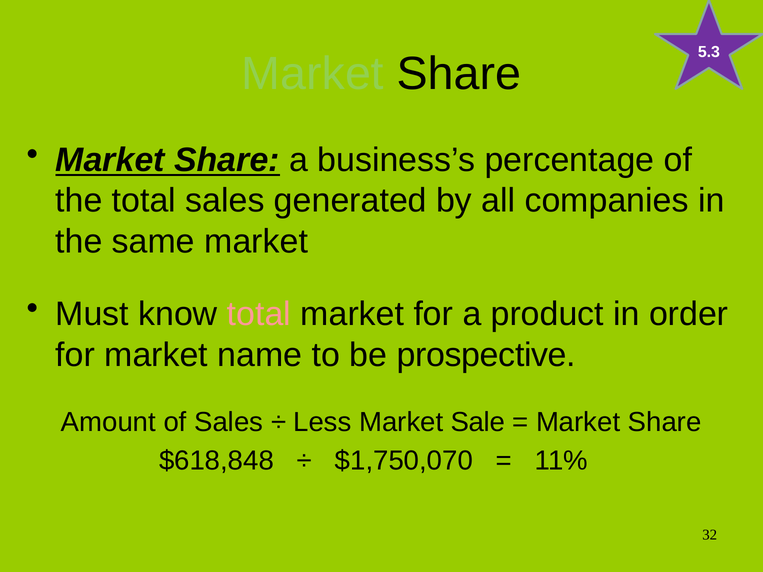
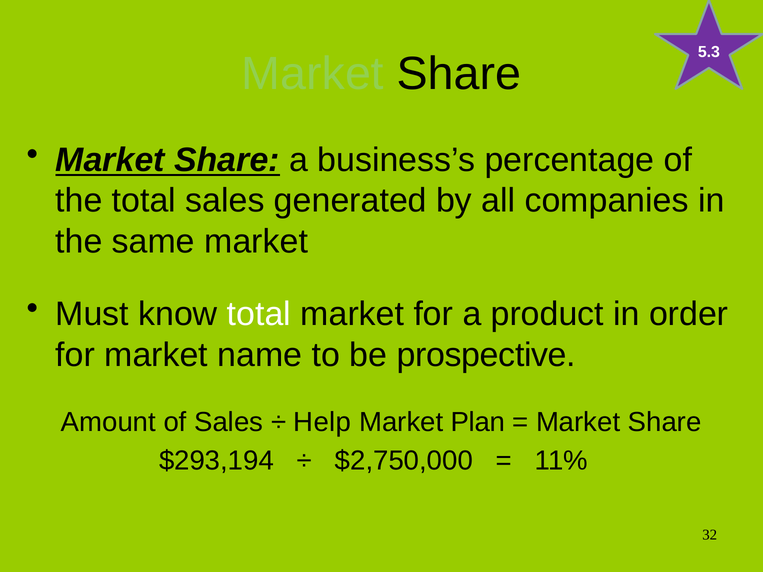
total at (259, 314) colour: pink -> white
Less: Less -> Help
Sale: Sale -> Plan
$618,848: $618,848 -> $293,194
$1,750,070: $1,750,070 -> $2,750,000
